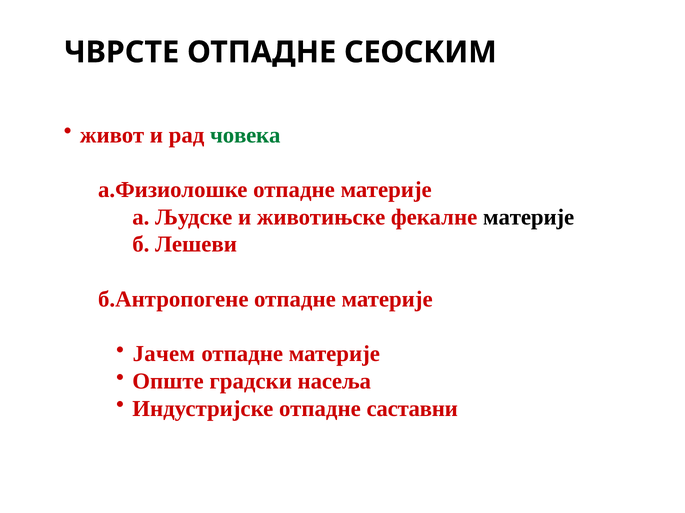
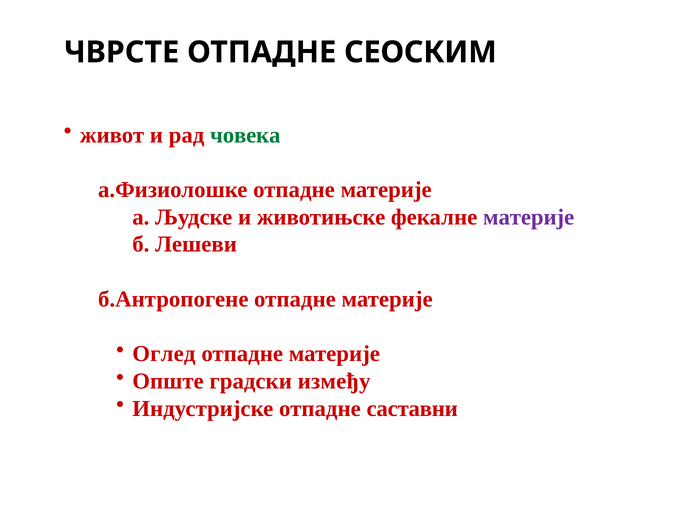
материје at (529, 217) colour: black -> purple
Јачем: Јачем -> Оглед
насеља: насеља -> између
